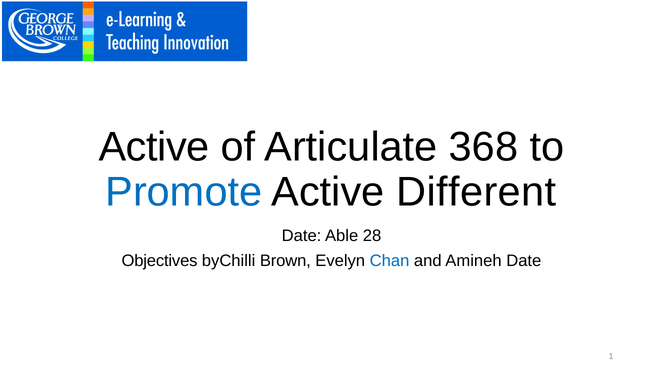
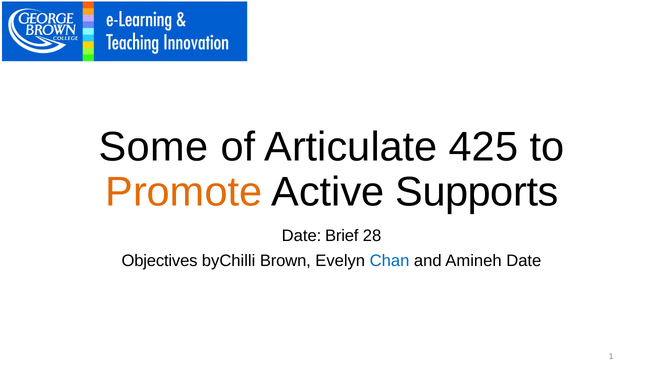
Active at (154, 147): Active -> Some
368: 368 -> 425
Promote colour: blue -> orange
Different: Different -> Supports
Able: Able -> Brief
